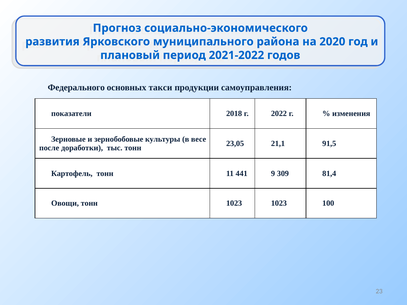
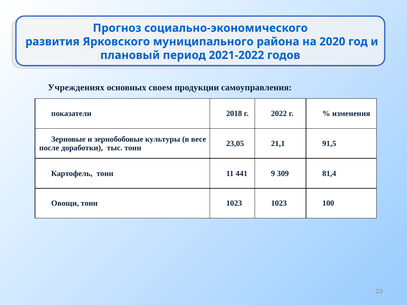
Федерального: Федерального -> Учреждениях
такси: такси -> своем
